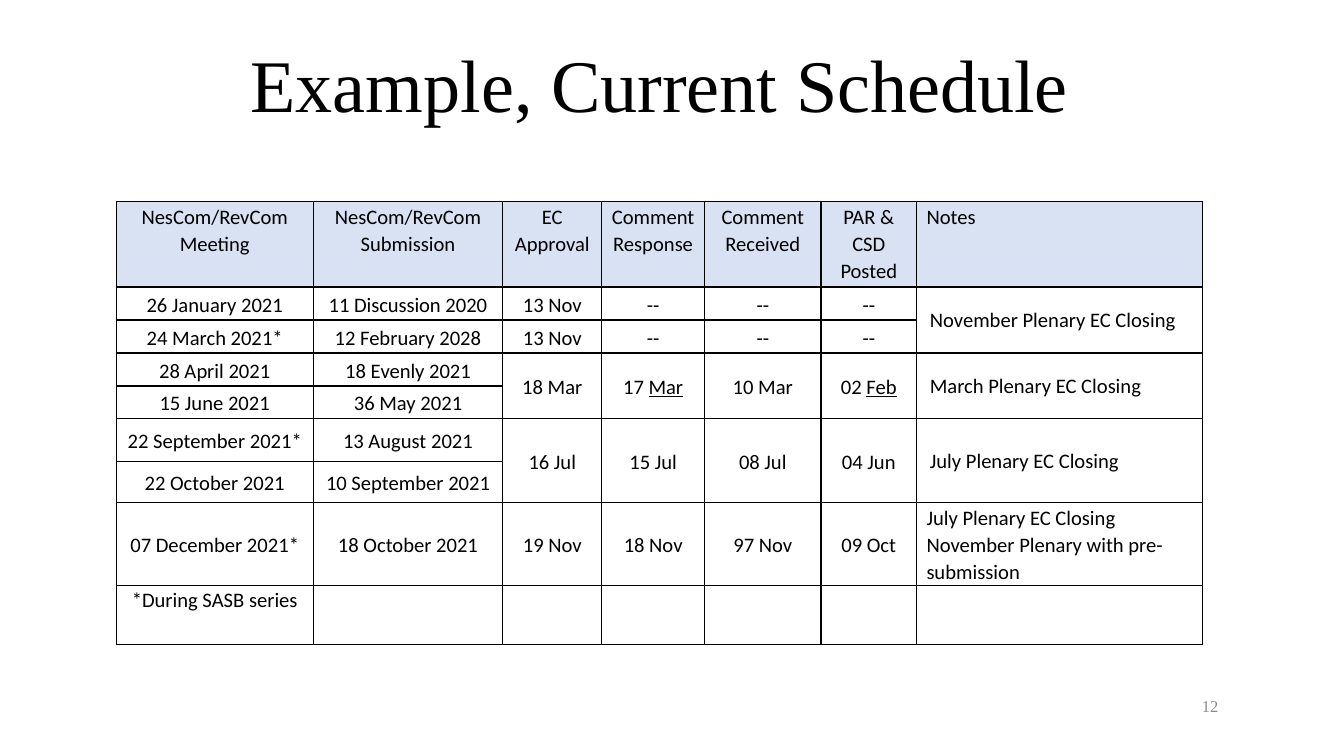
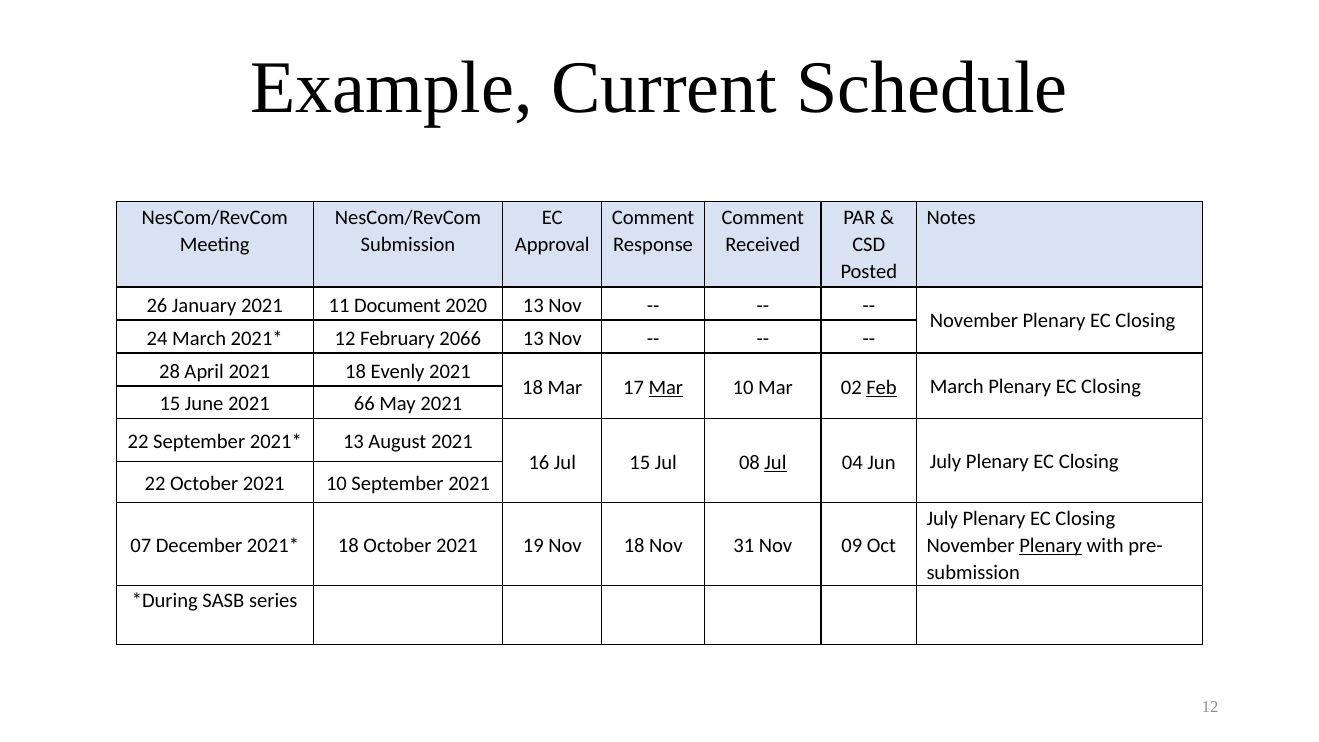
Discussion: Discussion -> Document
2028: 2028 -> 2066
36: 36 -> 66
Jul at (775, 463) underline: none -> present
97: 97 -> 31
Plenary at (1051, 546) underline: none -> present
